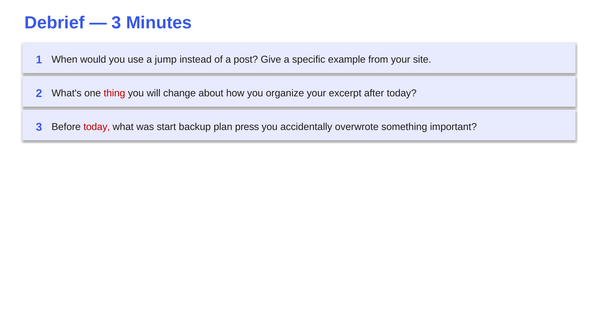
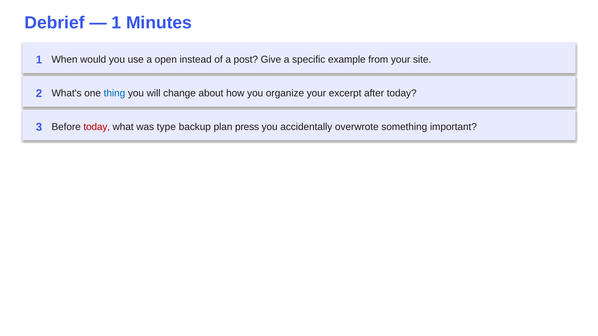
3 at (116, 23): 3 -> 1
jump: jump -> open
thing colour: red -> blue
start: start -> type
